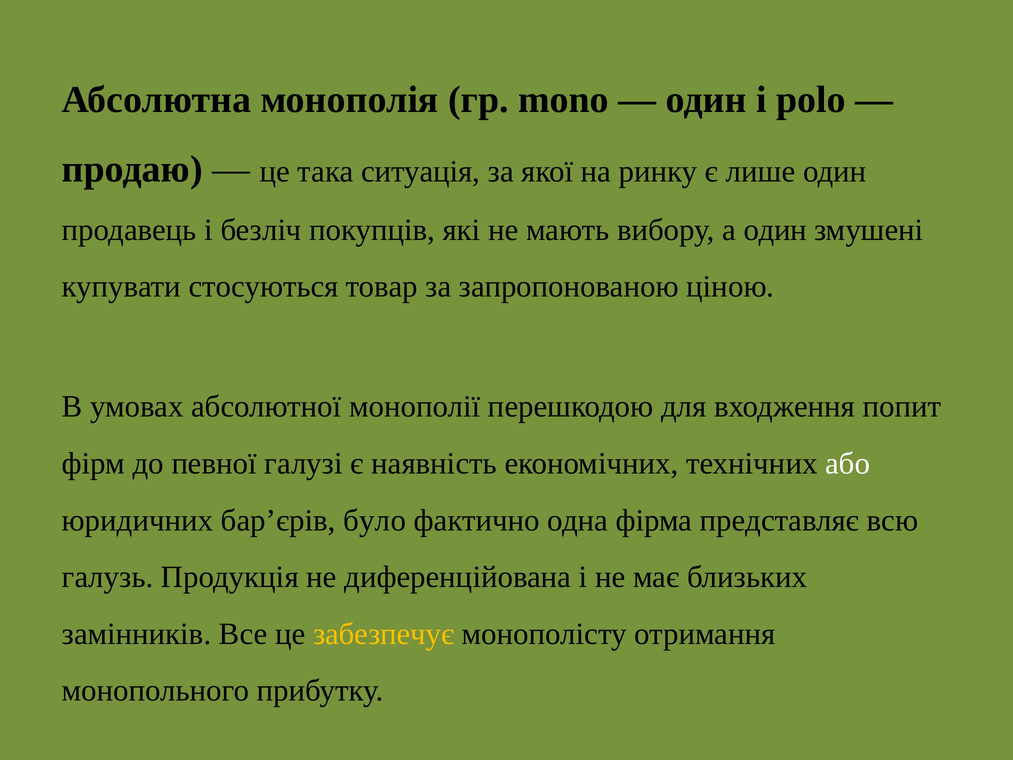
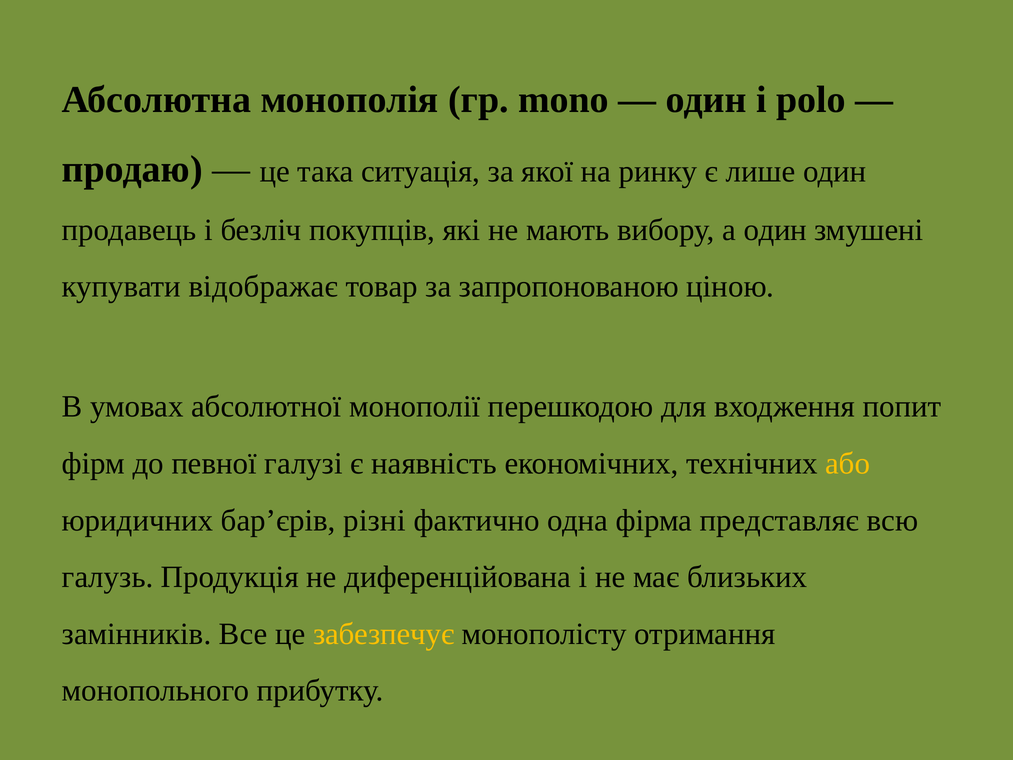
стосуються: стосуються -> відображає
або colour: white -> yellow
було: було -> різні
